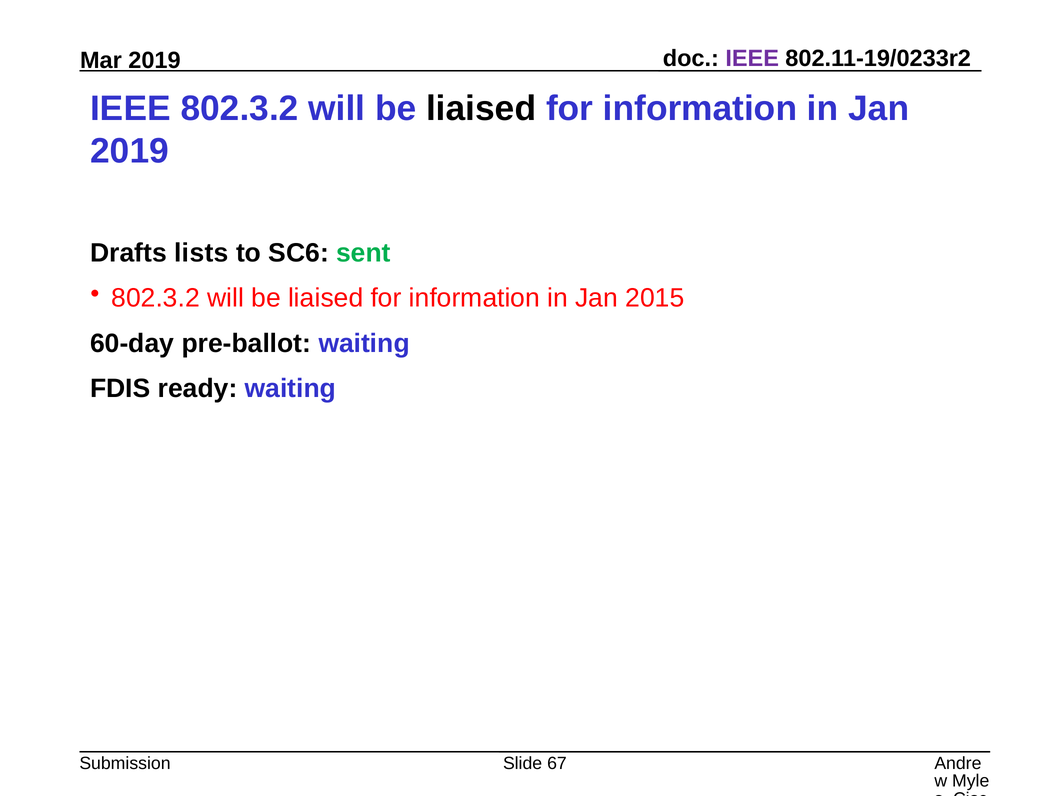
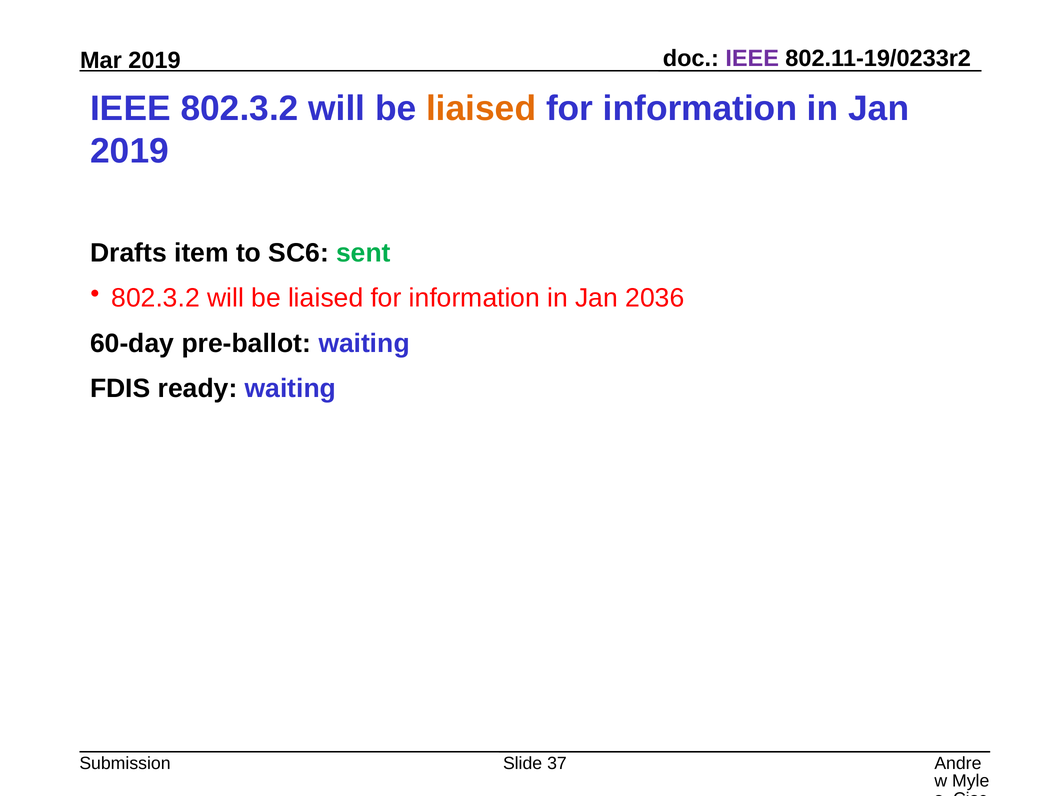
liaised at (481, 109) colour: black -> orange
lists: lists -> item
2015: 2015 -> 2036
67: 67 -> 37
